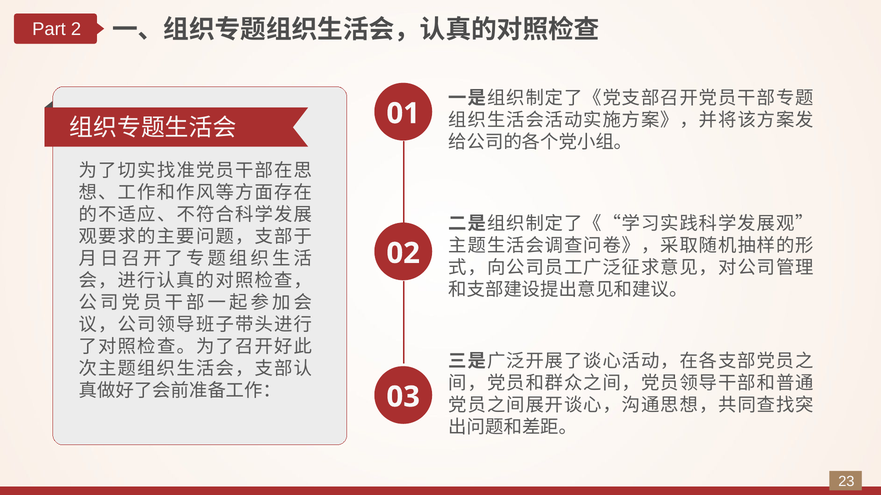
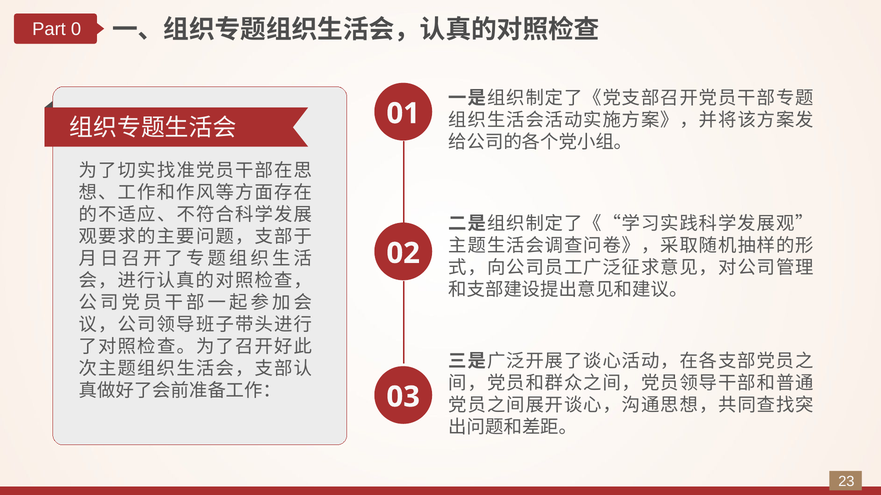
2: 2 -> 0
